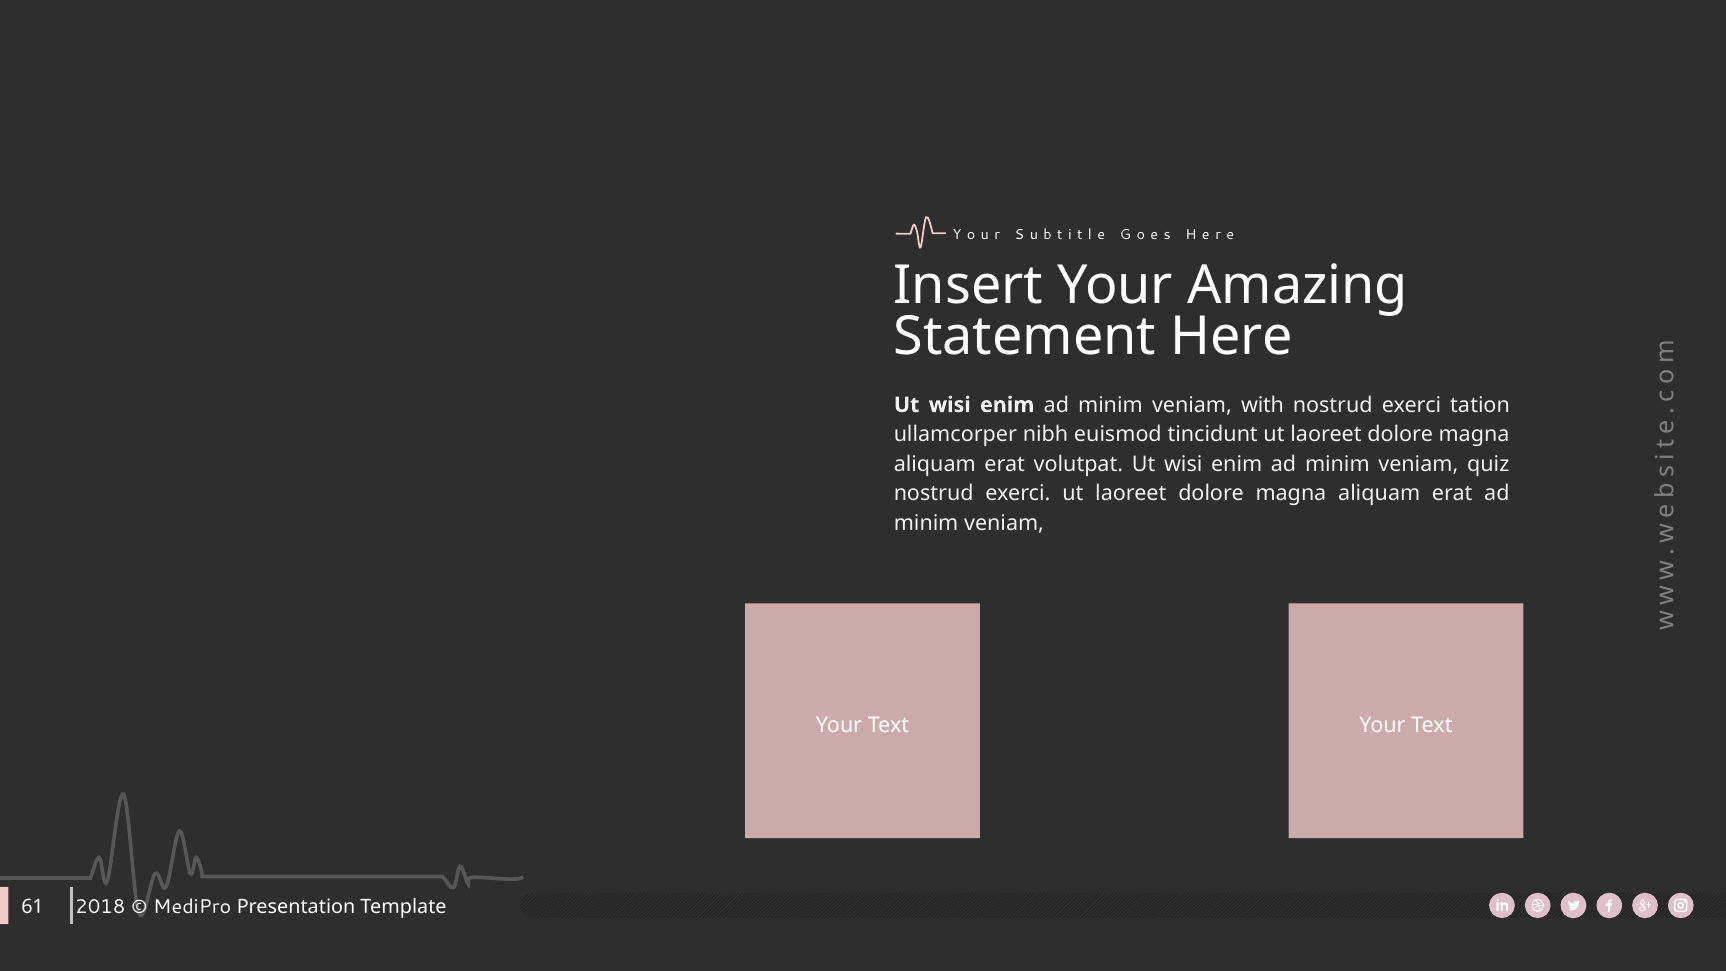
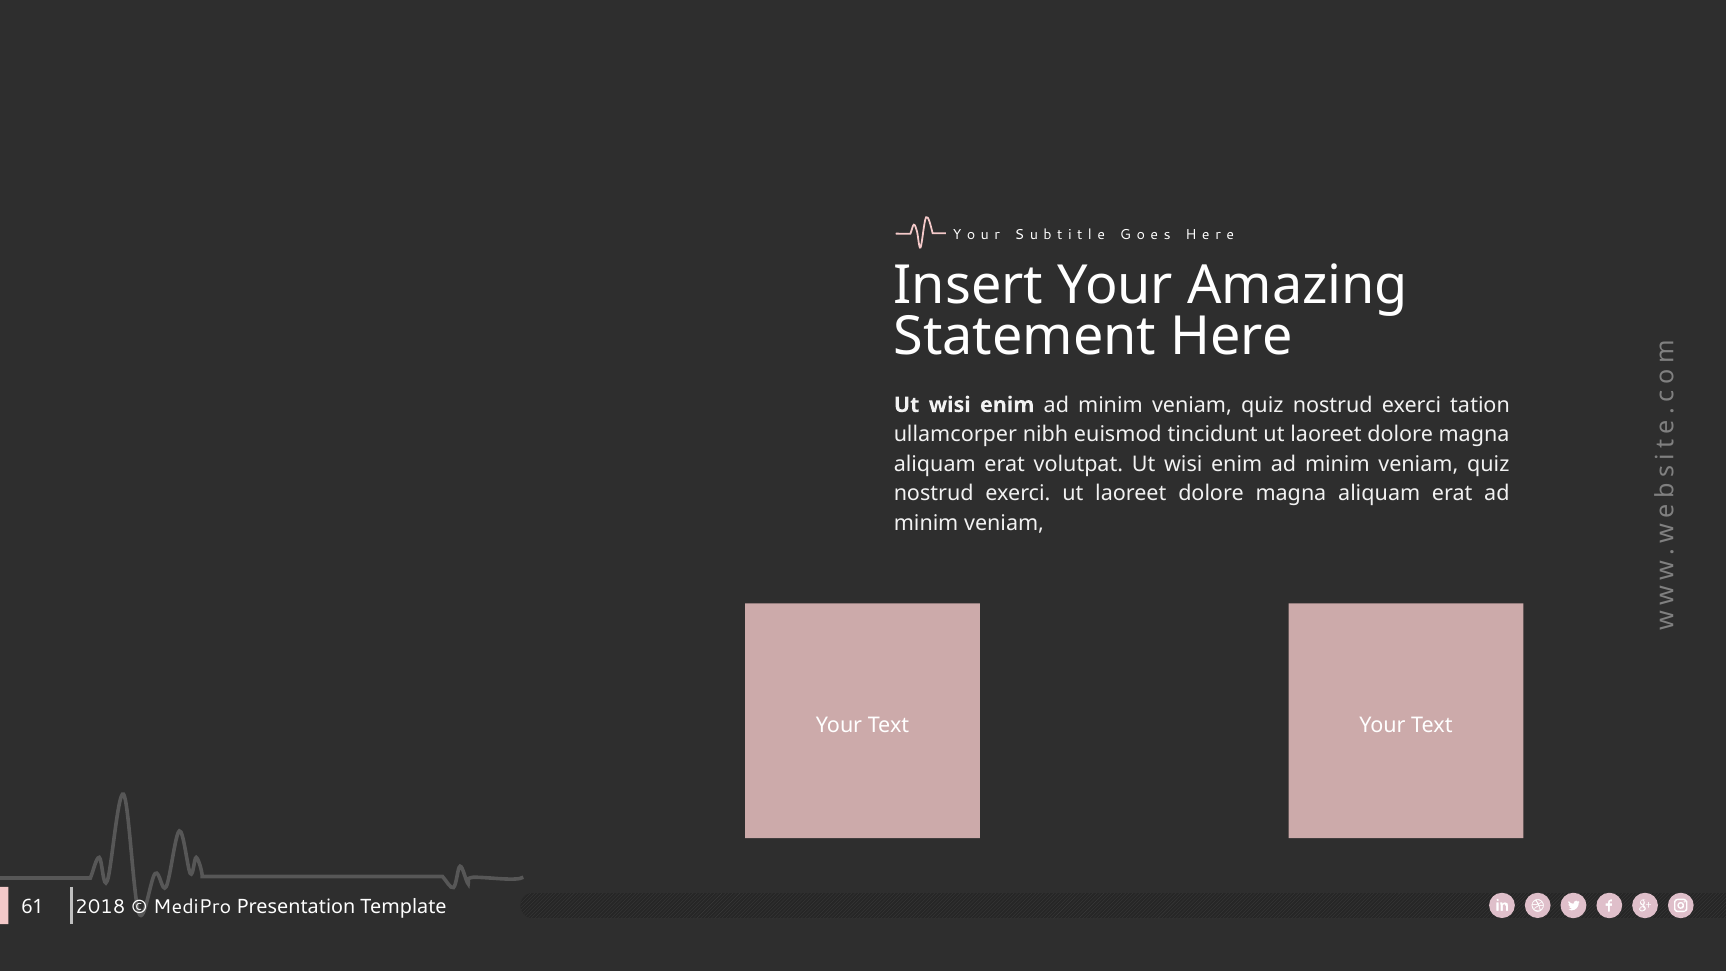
with at (1263, 405): with -> quiz
